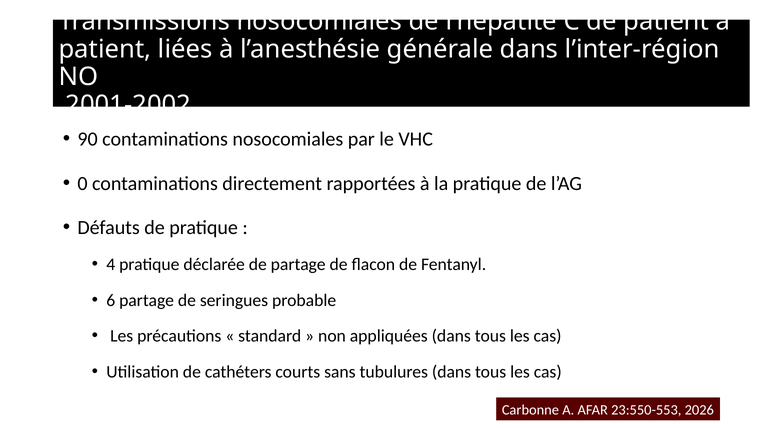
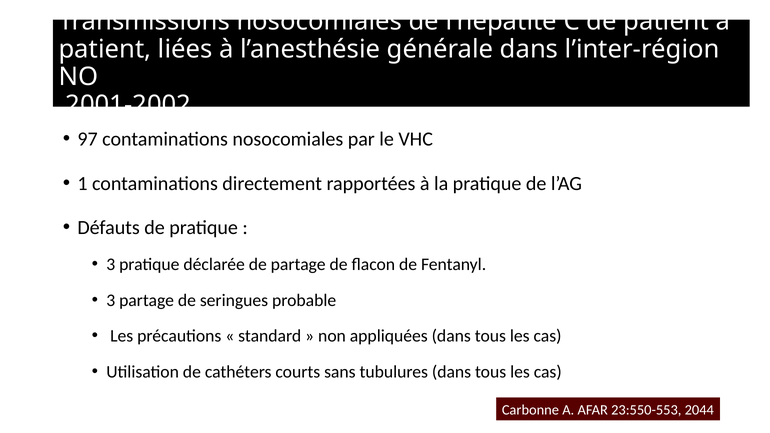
90: 90 -> 97
0: 0 -> 1
4 at (111, 265): 4 -> 3
6 at (111, 300): 6 -> 3
2026: 2026 -> 2044
